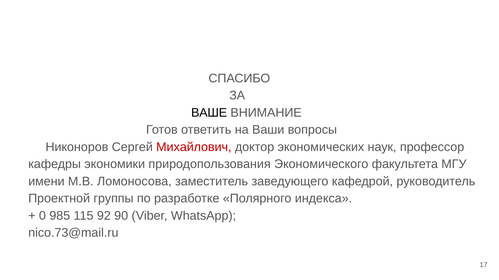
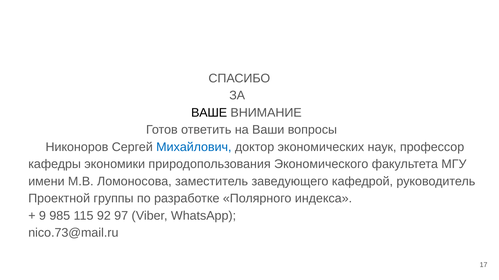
Михайлович colour: red -> blue
0: 0 -> 9
90: 90 -> 97
